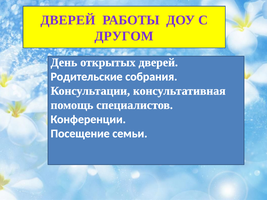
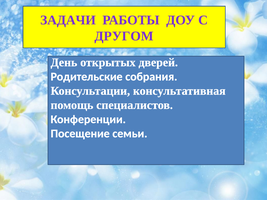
ДВЕРЕЙ at (68, 20): ДВЕРЕЙ -> ЗАДАЧИ
